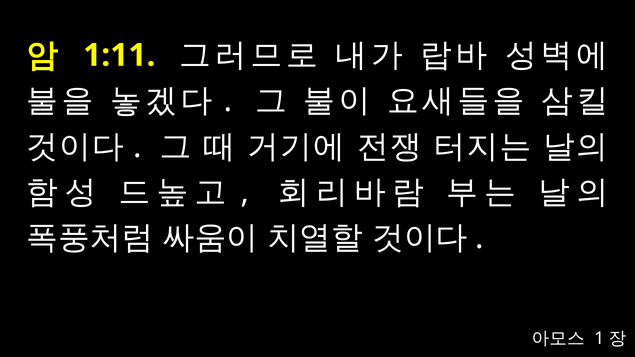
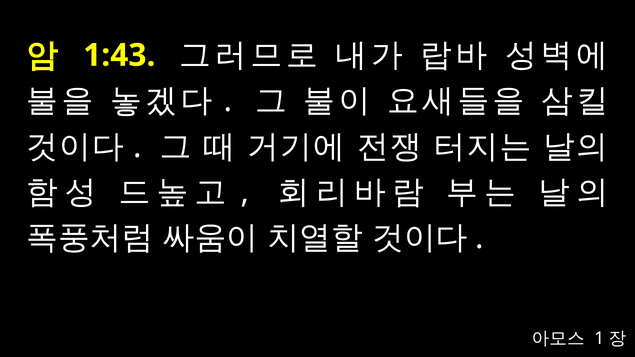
1:11: 1:11 -> 1:43
